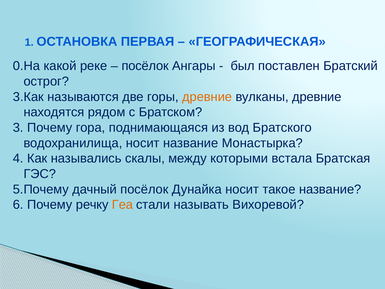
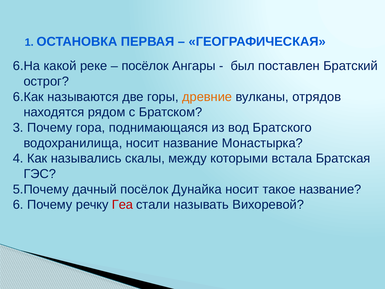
0.На: 0.На -> 6.На
3.Как: 3.Как -> 6.Как
вулканы древние: древние -> отрядов
Геа colour: orange -> red
